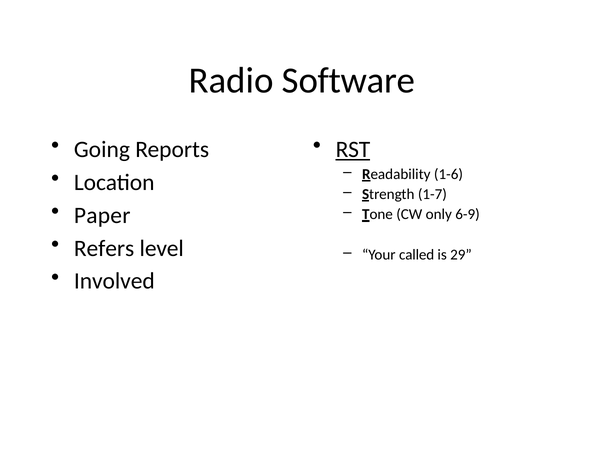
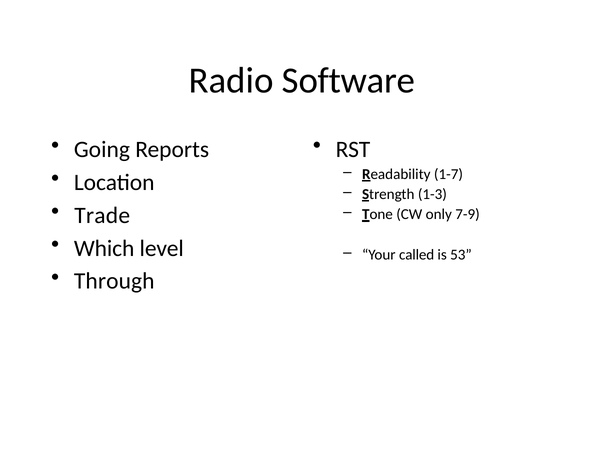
RST underline: present -> none
1-6: 1-6 -> 1-7
1-7: 1-7 -> 1-3
Paper: Paper -> Trade
6-9: 6-9 -> 7-9
Refers: Refers -> Which
29: 29 -> 53
Involved: Involved -> Through
